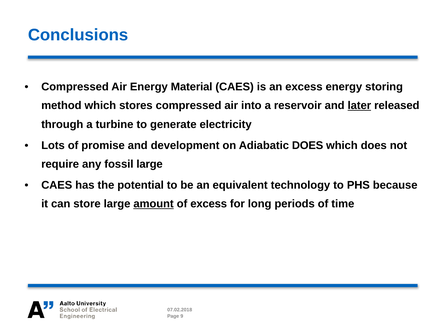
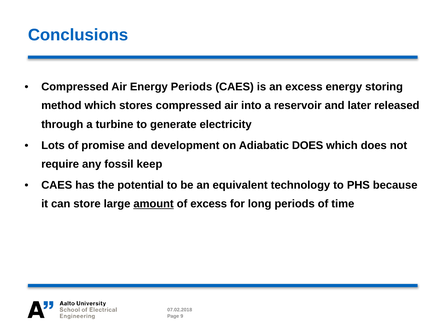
Energy Material: Material -> Periods
later underline: present -> none
fossil large: large -> keep
